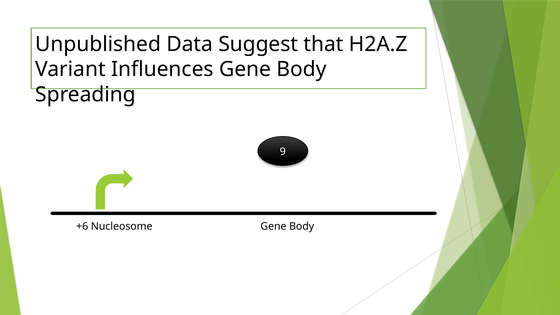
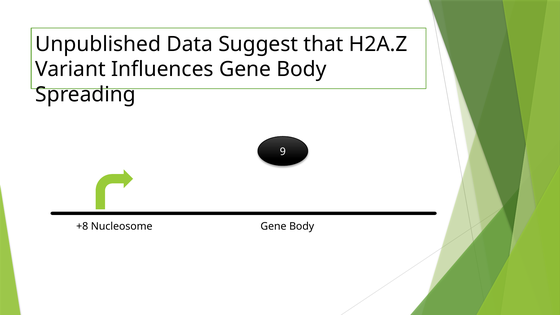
+6: +6 -> +8
